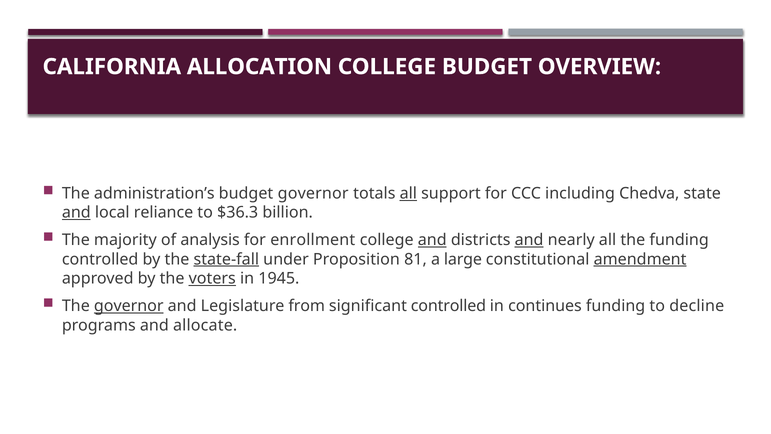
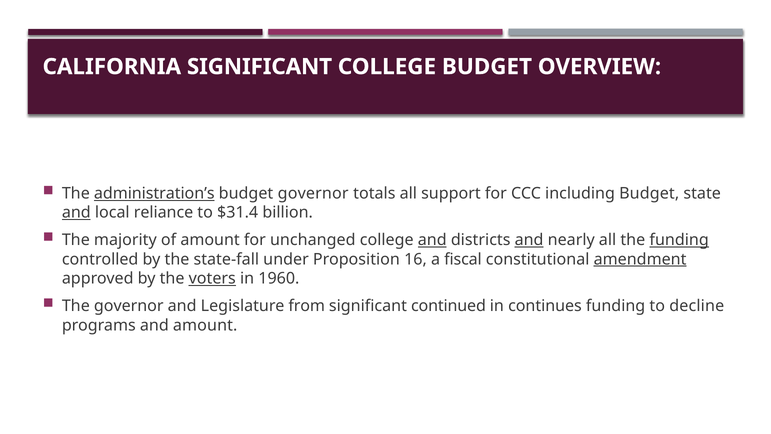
CALIFORNIA ALLOCATION: ALLOCATION -> SIGNIFICANT
administration’s underline: none -> present
all at (408, 193) underline: present -> none
including Chedva: Chedva -> Budget
$36.3: $36.3 -> $31.4
of analysis: analysis -> amount
enrollment: enrollment -> unchanged
funding at (679, 240) underline: none -> present
state-fall underline: present -> none
81: 81 -> 16
large: large -> fiscal
1945: 1945 -> 1960
governor at (129, 306) underline: present -> none
significant controlled: controlled -> continued
and allocate: allocate -> amount
